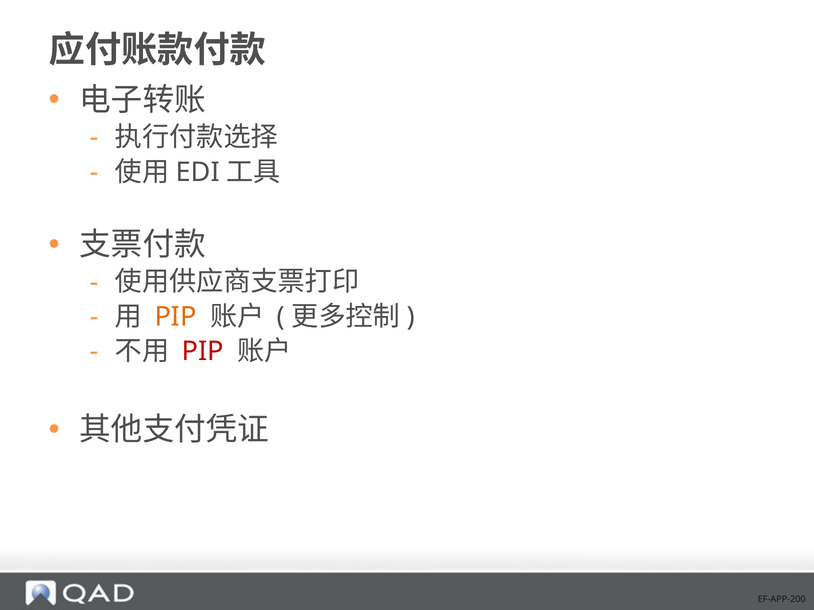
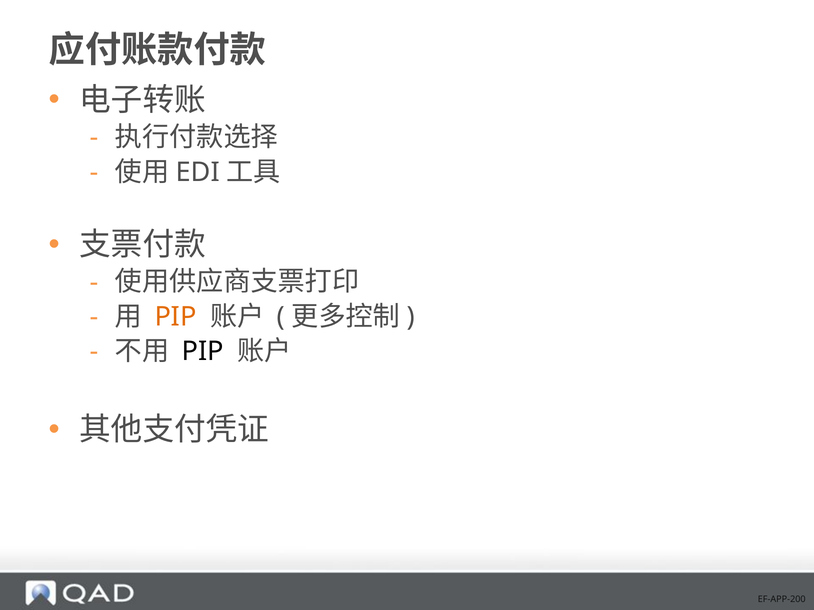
PIP at (203, 352) colour: red -> black
